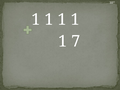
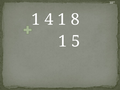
1 at (49, 19): 1 -> 4
1 at (75, 19): 1 -> 8
7: 7 -> 5
